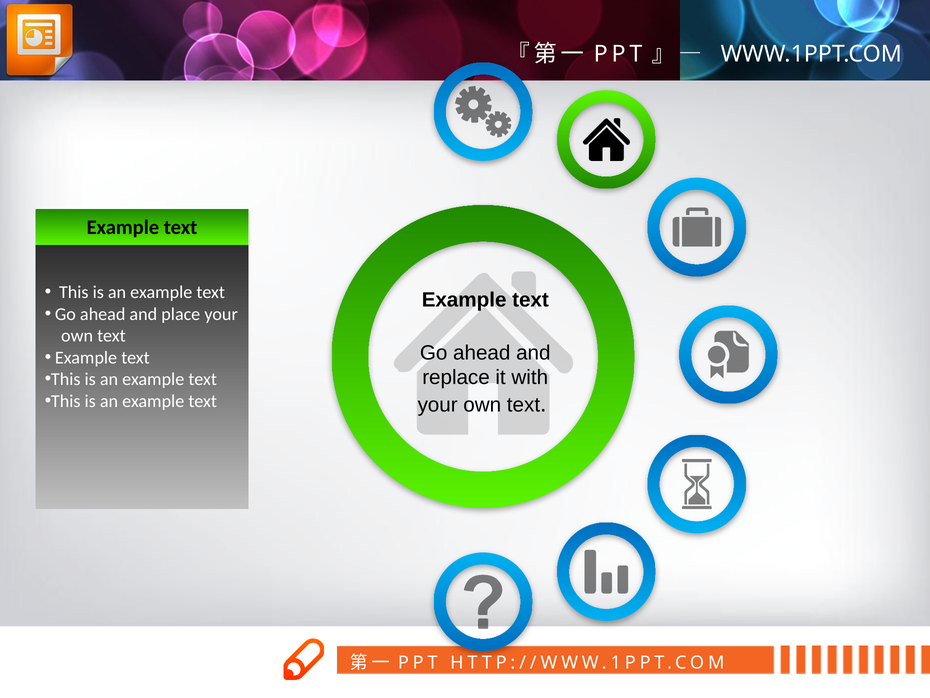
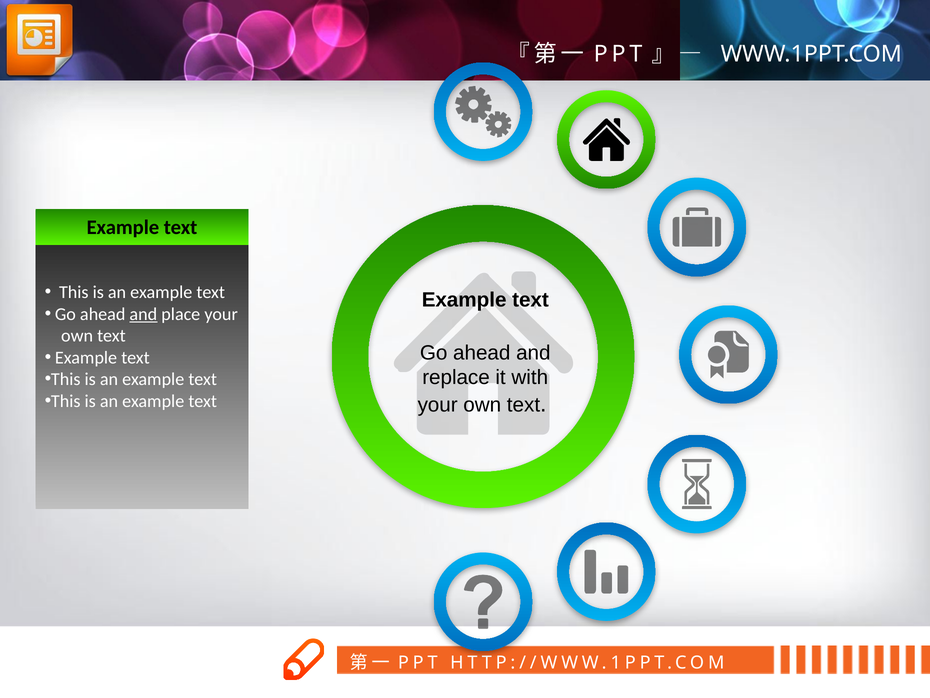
and at (143, 314) underline: none -> present
